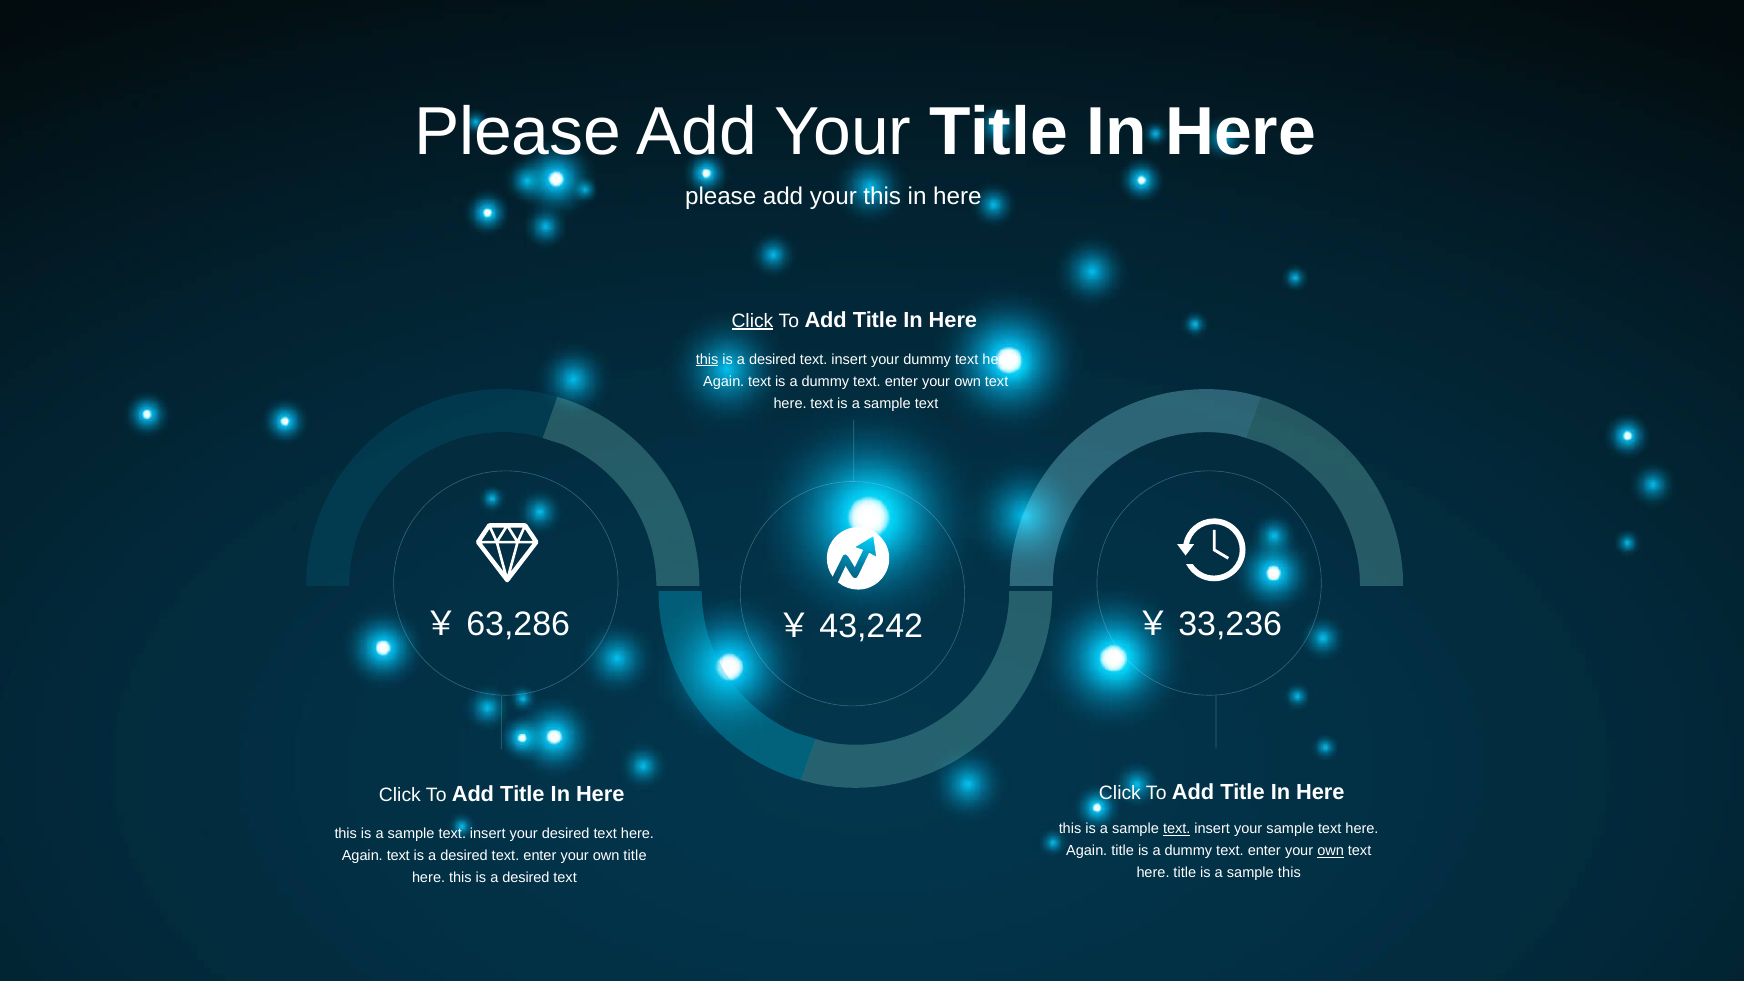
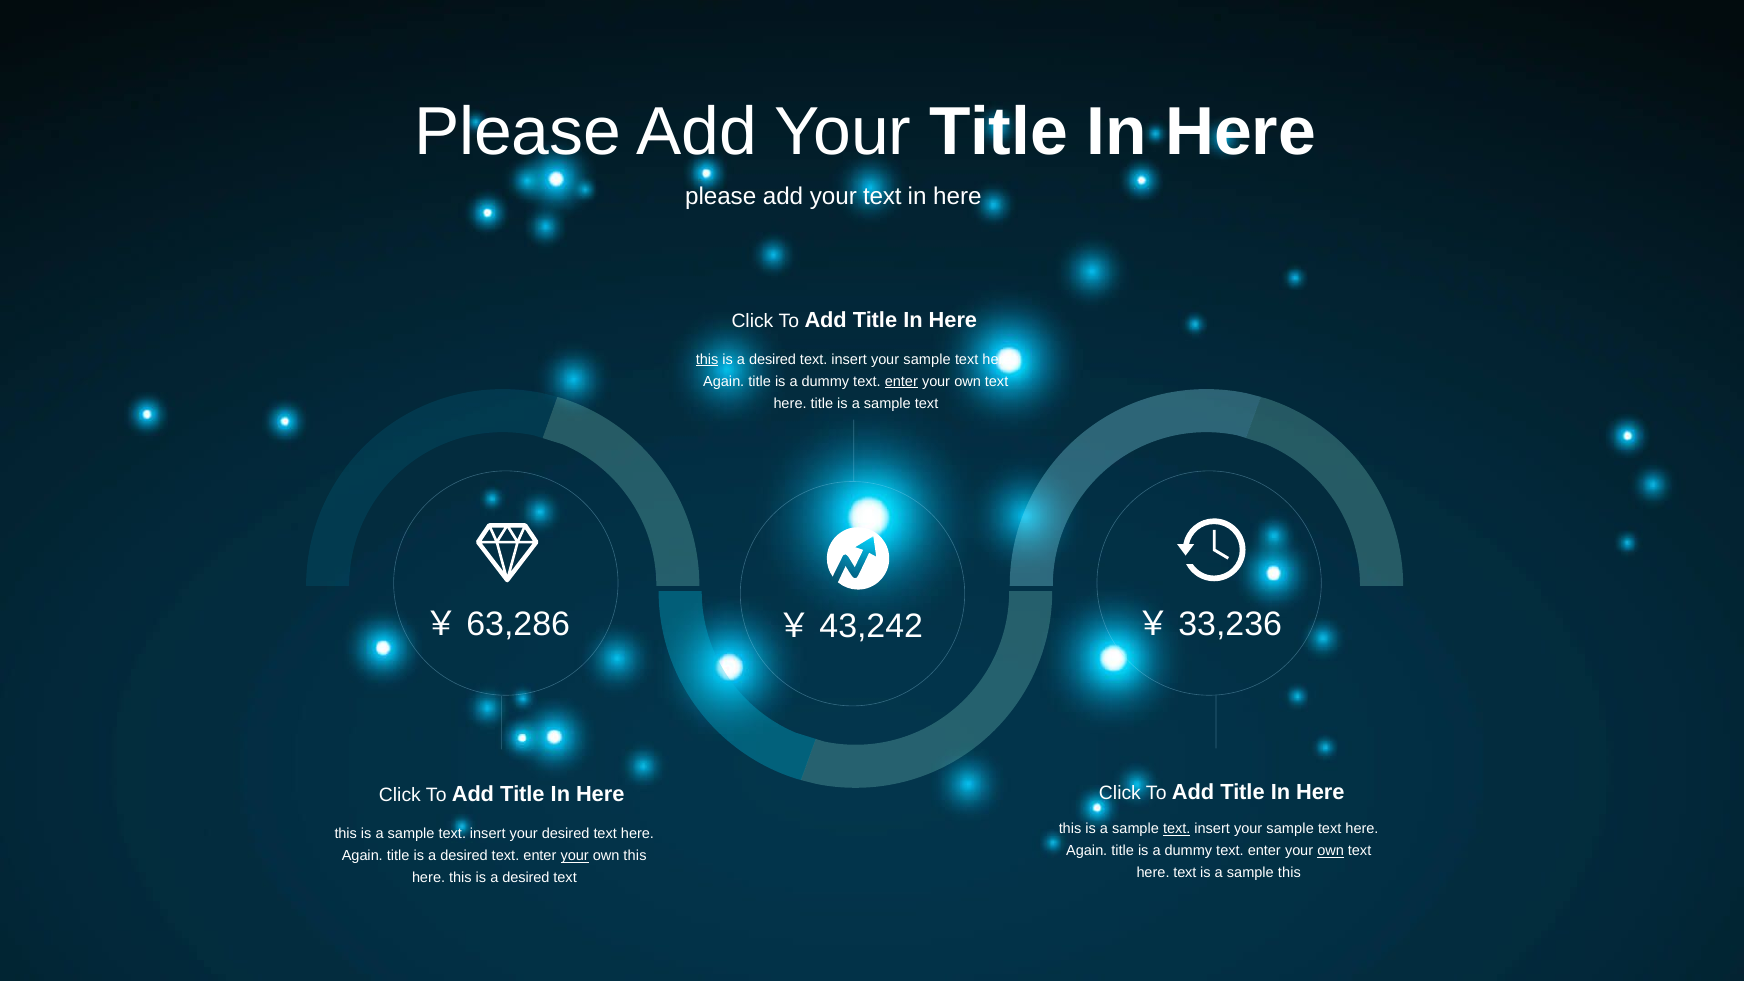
your this: this -> text
Click at (752, 321) underline: present -> none
dummy at (927, 360): dummy -> sample
text at (760, 381): text -> title
enter at (901, 381) underline: none -> present
here text: text -> title
text at (398, 856): text -> title
your at (575, 856) underline: none -> present
own title: title -> this
here title: title -> text
